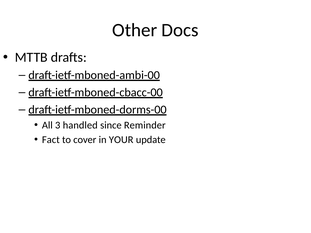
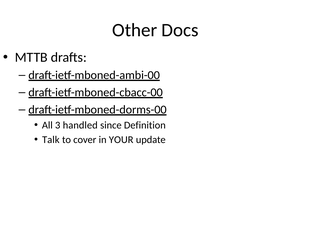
Reminder: Reminder -> Definition
Fact: Fact -> Talk
